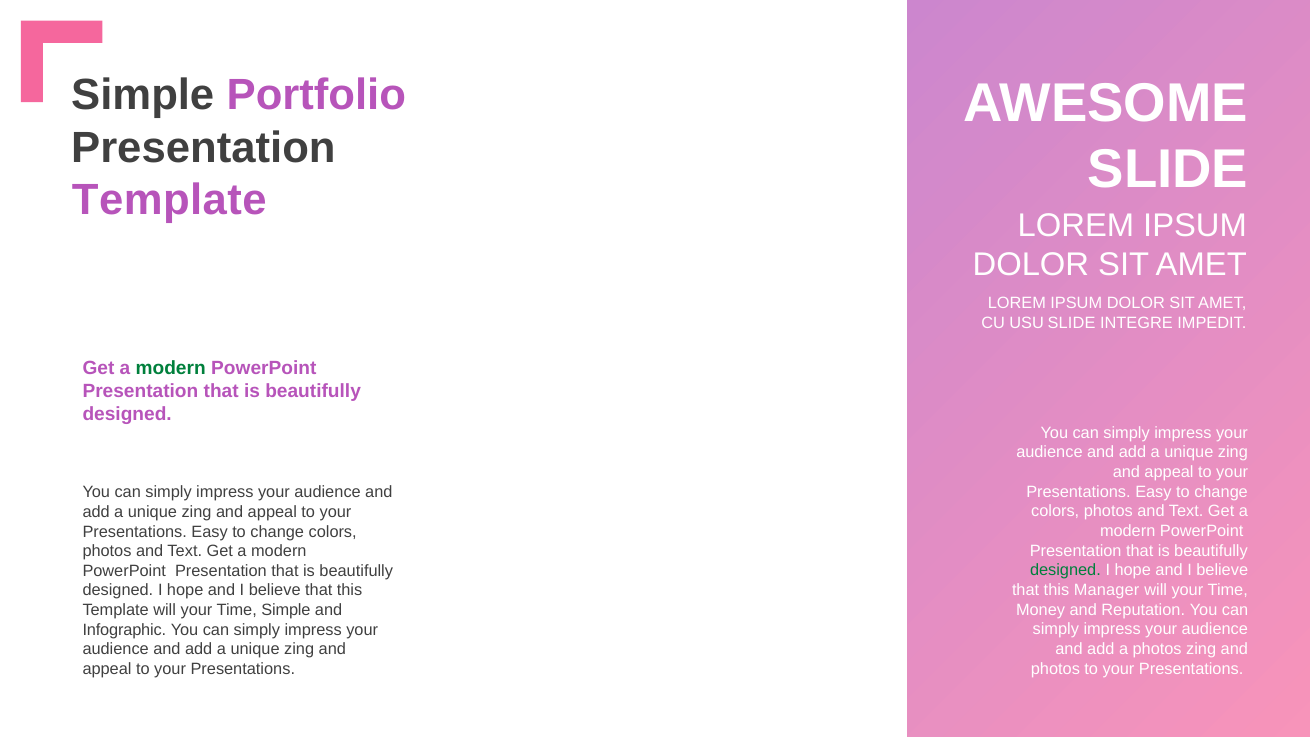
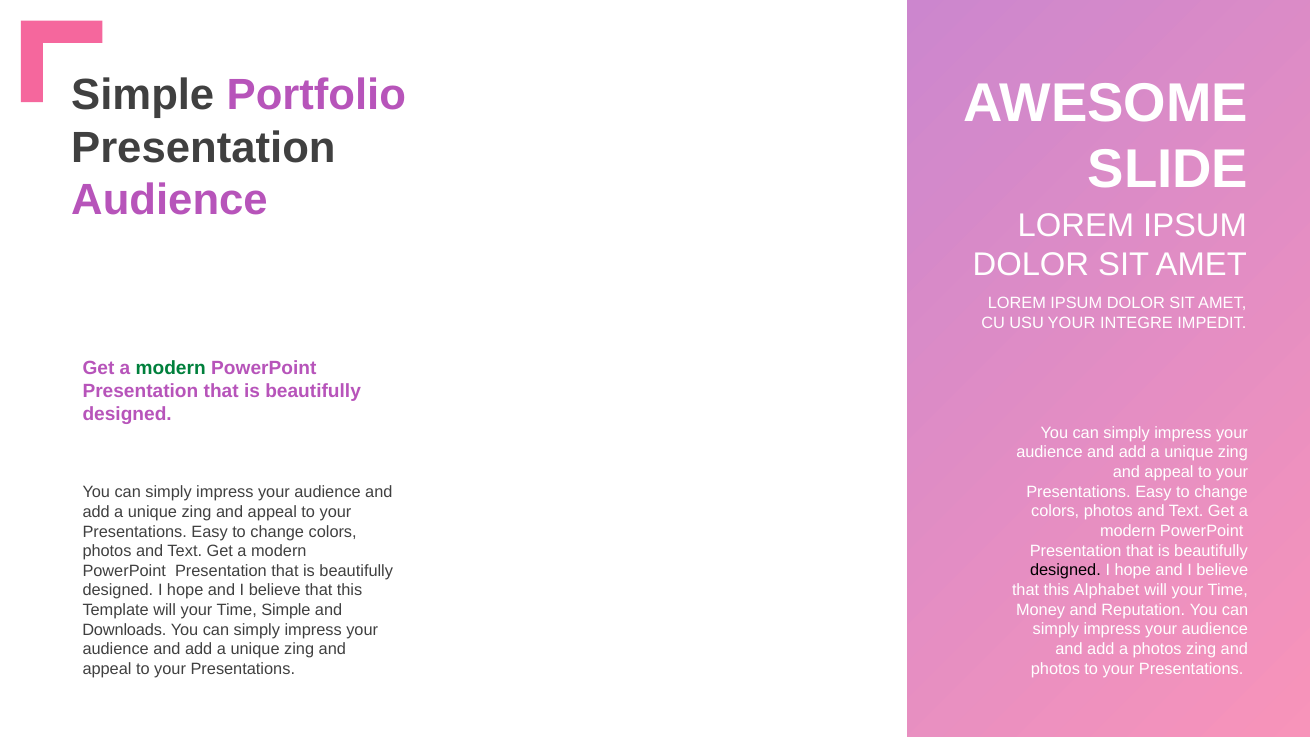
Template at (169, 200): Template -> Audience
USU SLIDE: SLIDE -> YOUR
designed at (1065, 570) colour: green -> black
Manager: Manager -> Alphabet
Infographic: Infographic -> Downloads
